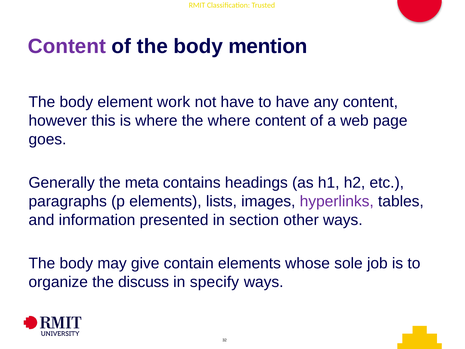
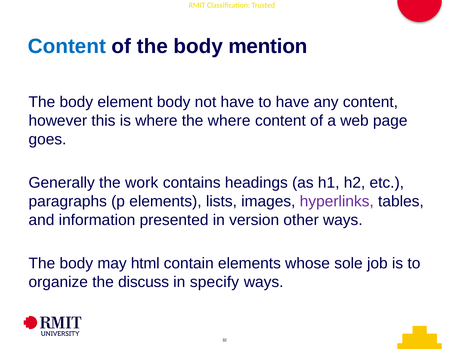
Content at (67, 46) colour: purple -> blue
element work: work -> body
meta: meta -> work
section: section -> version
give: give -> html
